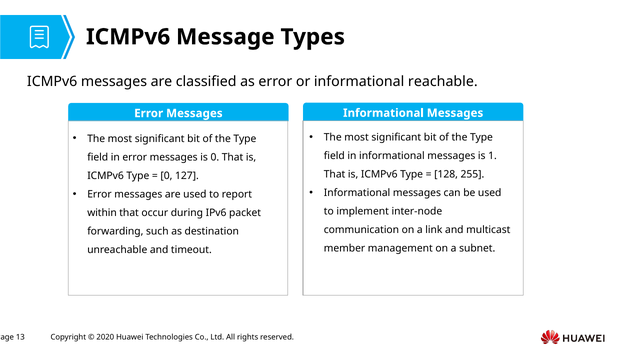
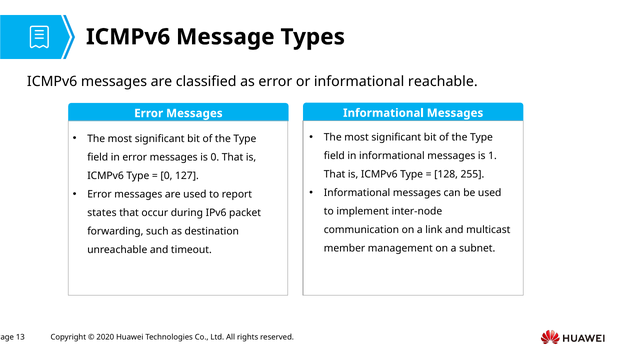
within: within -> states
